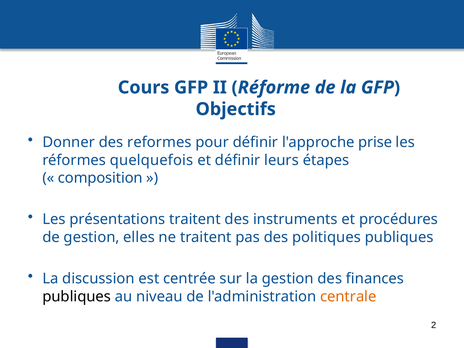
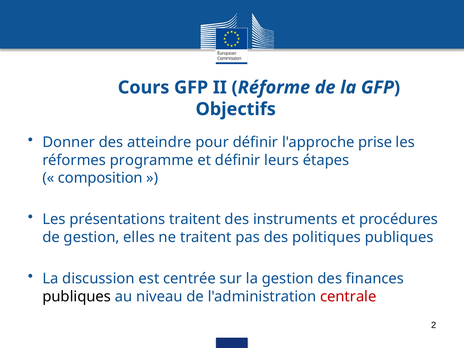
reformes: reformes -> atteindre
quelquefois: quelquefois -> programme
centrale colour: orange -> red
